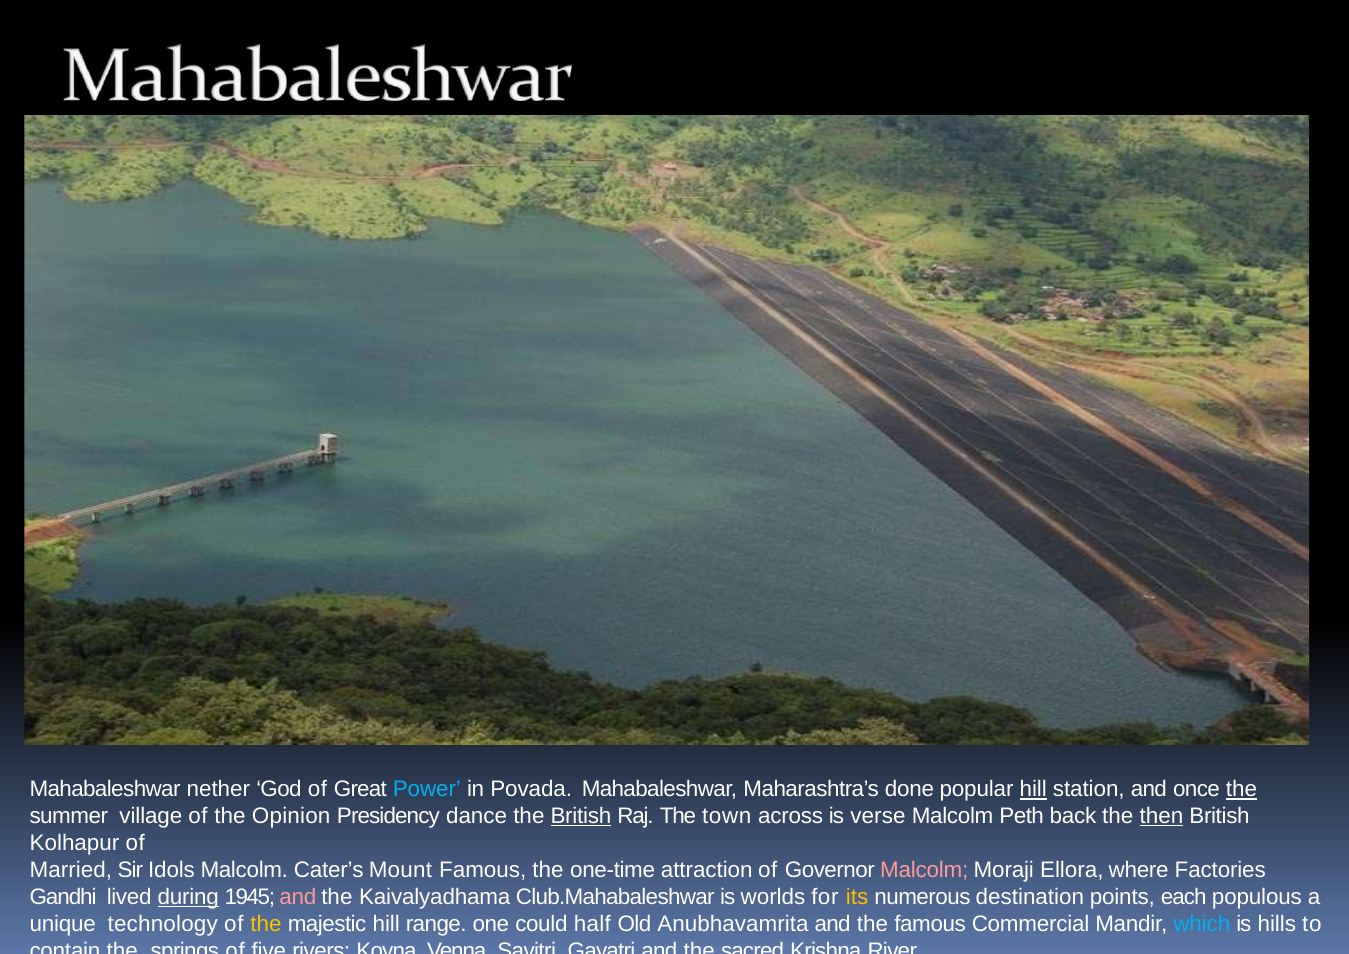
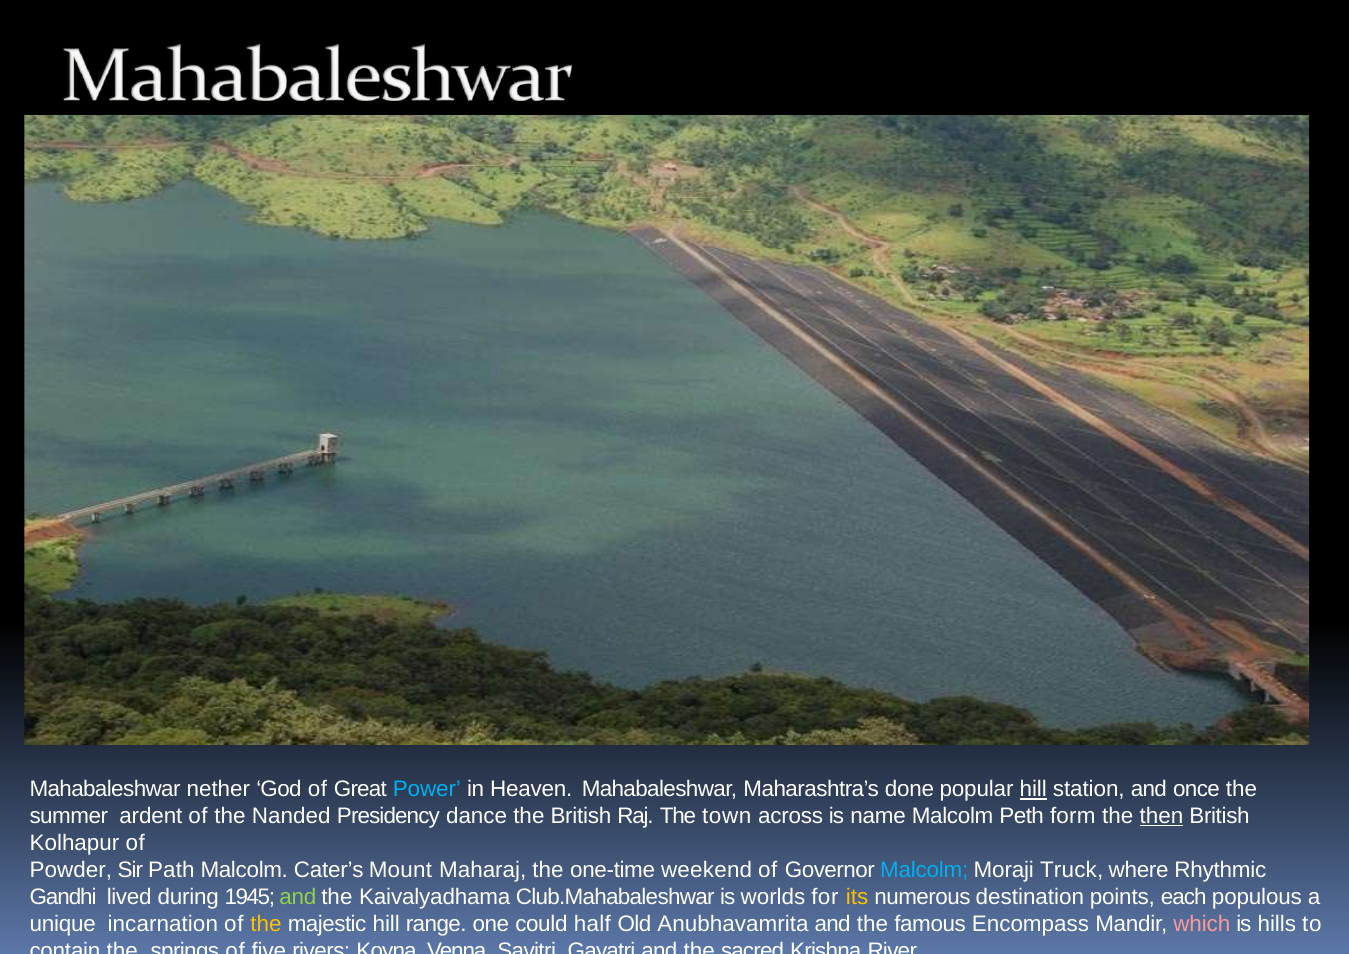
Povada: Povada -> Heaven
the at (1242, 789) underline: present -> none
village: village -> ardent
Opinion: Opinion -> Nanded
British at (581, 816) underline: present -> none
verse: verse -> name
back: back -> form
Married: Married -> Powder
Idols: Idols -> Path
Mount Famous: Famous -> Maharaj
attraction: attraction -> weekend
Malcolm at (924, 870) colour: pink -> light blue
Ellora: Ellora -> Truck
Factories: Factories -> Rhythmic
during underline: present -> none
and at (298, 897) colour: pink -> light green
technology: technology -> incarnation
Commercial: Commercial -> Encompass
which colour: light blue -> pink
